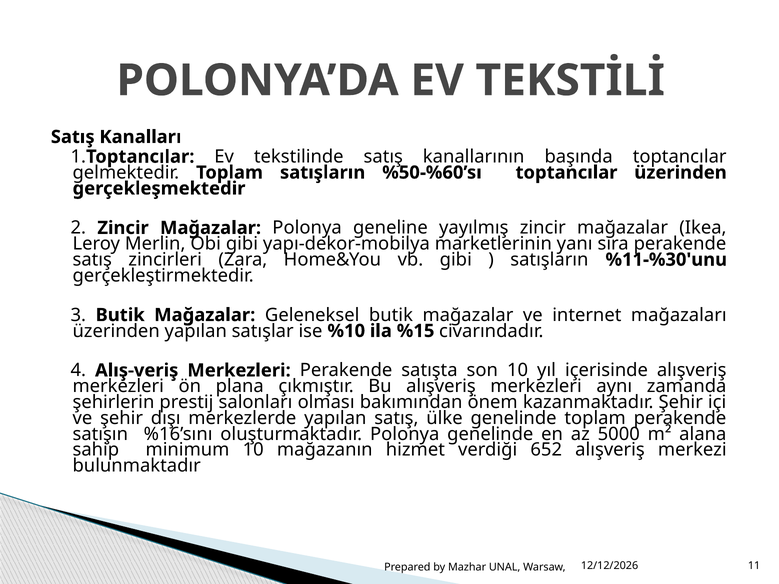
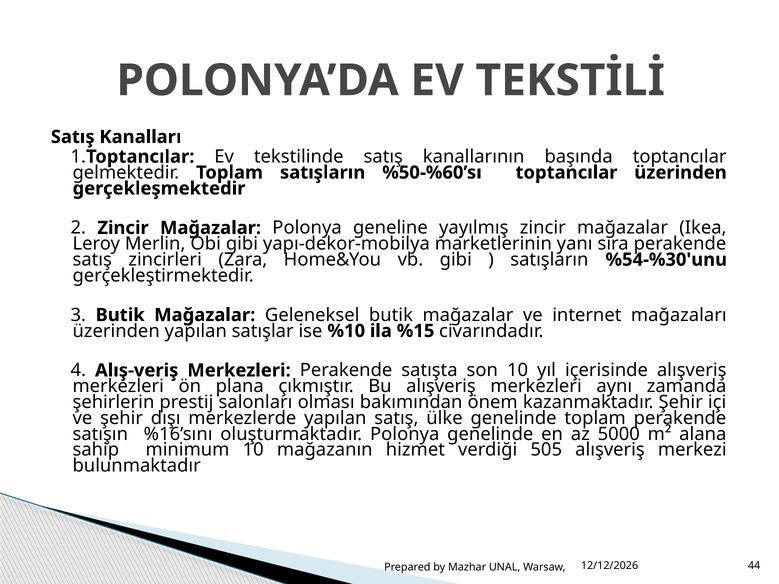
%11-%30'unu: %11-%30'unu -> %54-%30'unu
652: 652 -> 505
11: 11 -> 44
